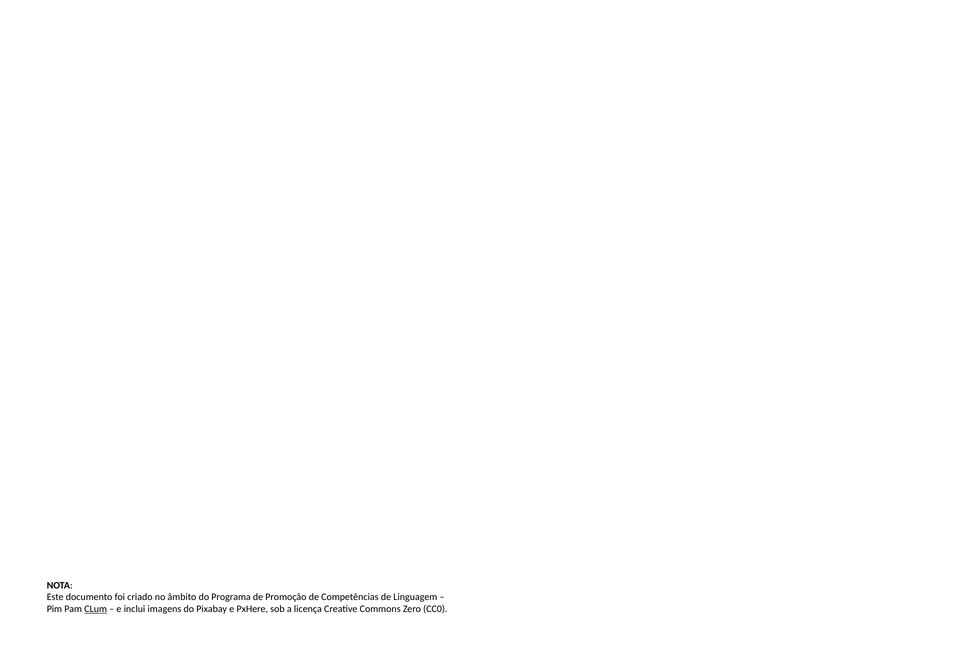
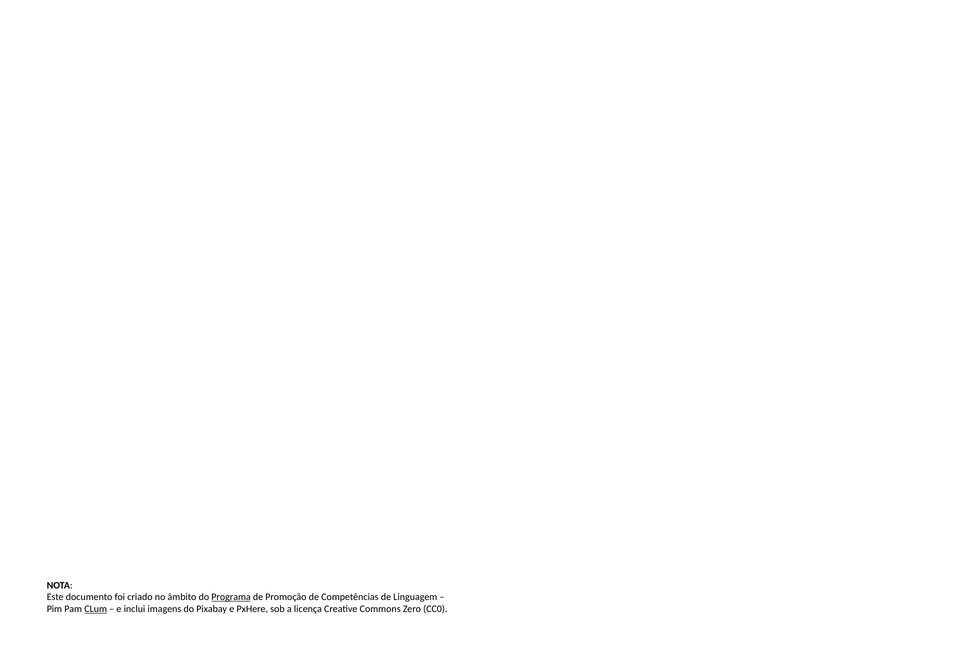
Programa underline: none -> present
